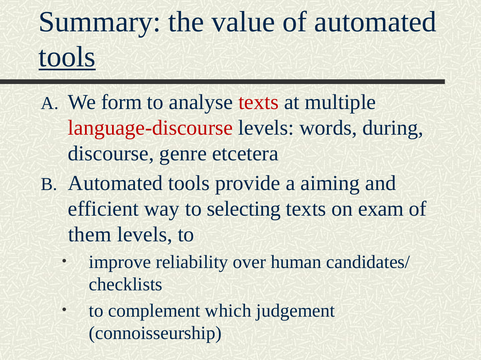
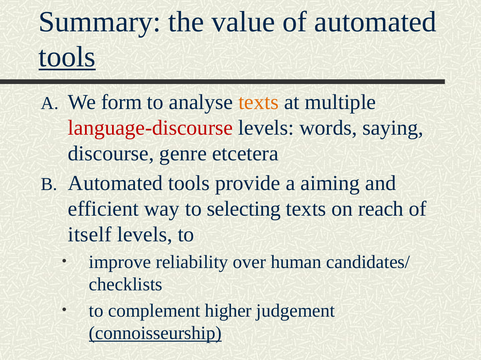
texts at (259, 102) colour: red -> orange
during: during -> saying
exam: exam -> reach
them: them -> itself
which: which -> higher
connoisseurship underline: none -> present
